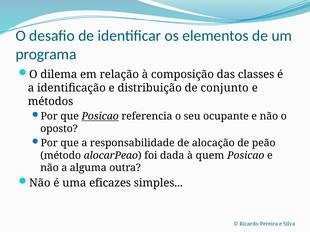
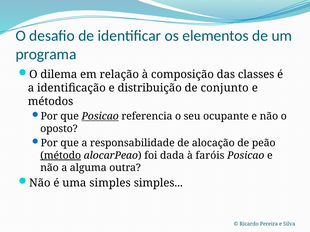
método underline: none -> present
quem: quem -> faróis
uma eficazes: eficazes -> simples
